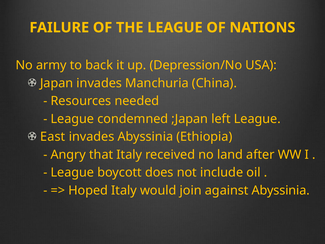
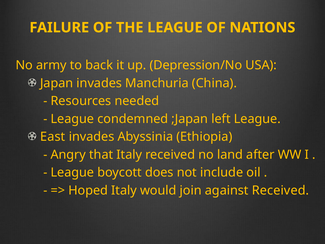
against Abyssinia: Abyssinia -> Received
